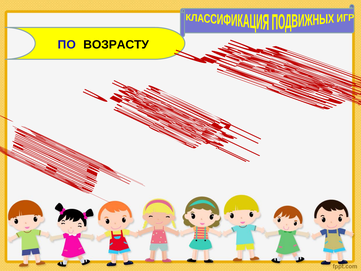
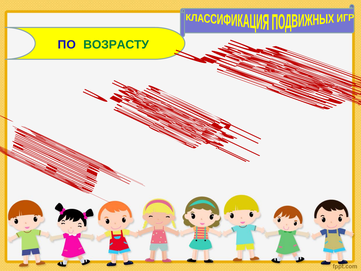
ВОЗРАСТУ colour: black -> green
